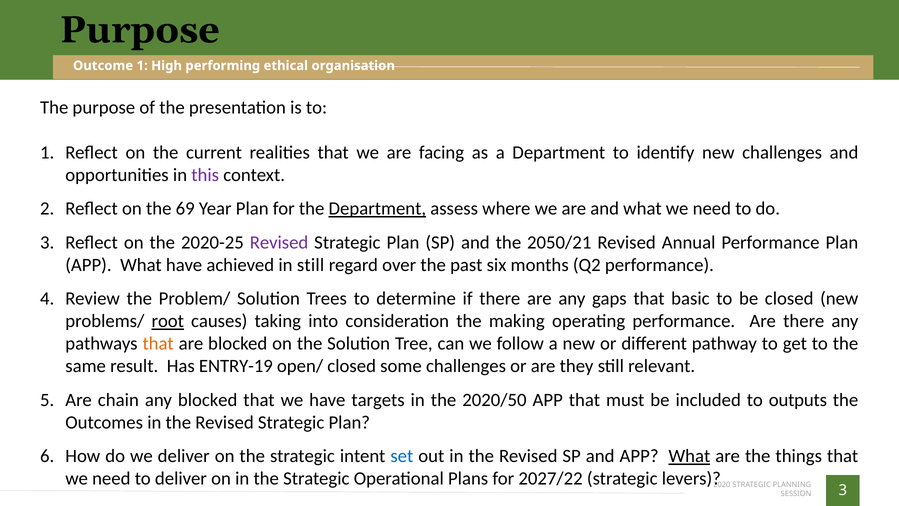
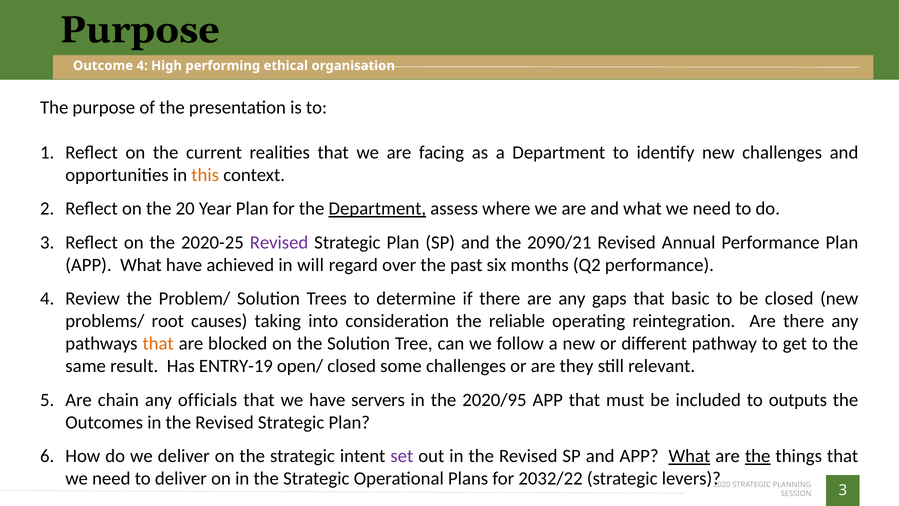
Outcome 1: 1 -> 4
this colour: purple -> orange
69: 69 -> 20
2050/21: 2050/21 -> 2090/21
in still: still -> will
root underline: present -> none
making: making -> reliable
operating performance: performance -> reintegration
any blocked: blocked -> officials
targets: targets -> servers
2020/50: 2020/50 -> 2020/95
set colour: blue -> purple
the at (758, 456) underline: none -> present
2027/22: 2027/22 -> 2032/22
